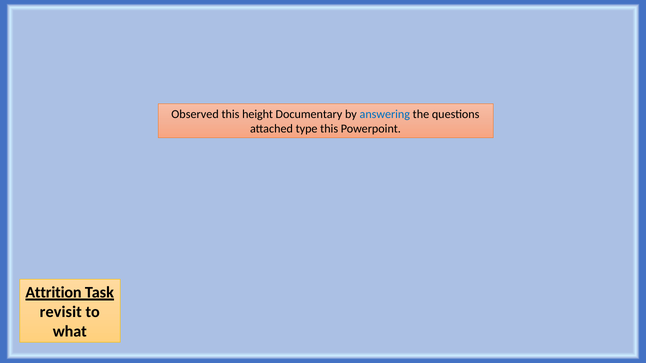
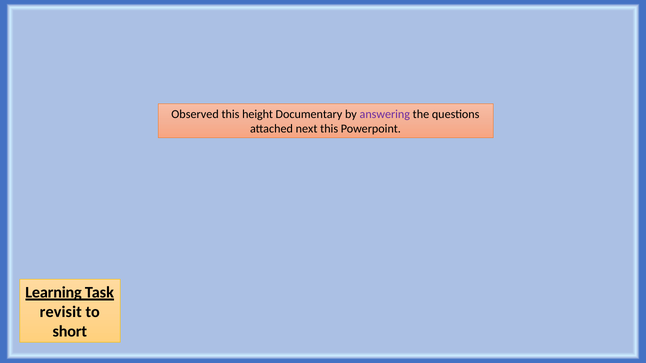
answering colour: blue -> purple
type: type -> next
Attrition: Attrition -> Learning
what: what -> short
